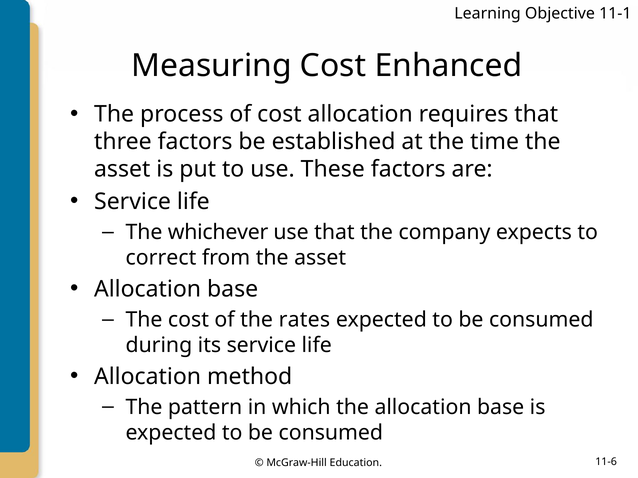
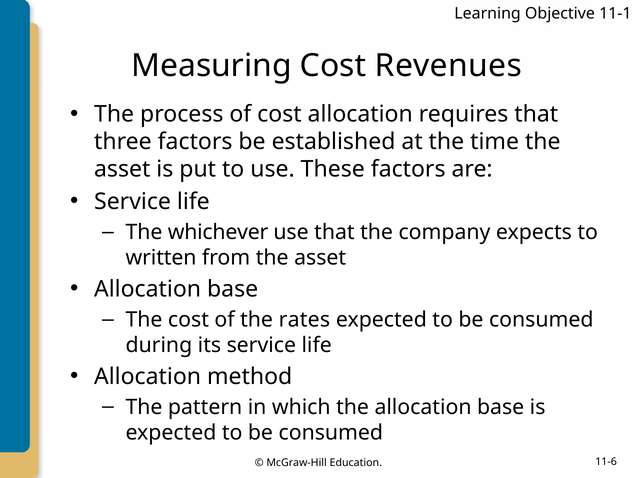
Enhanced: Enhanced -> Revenues
correct: correct -> written
